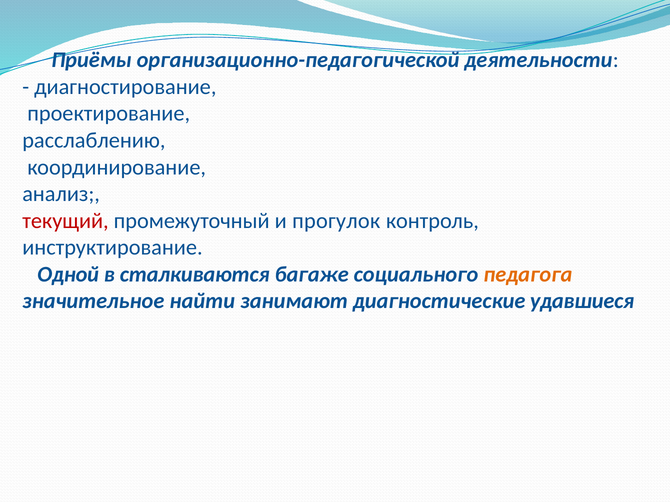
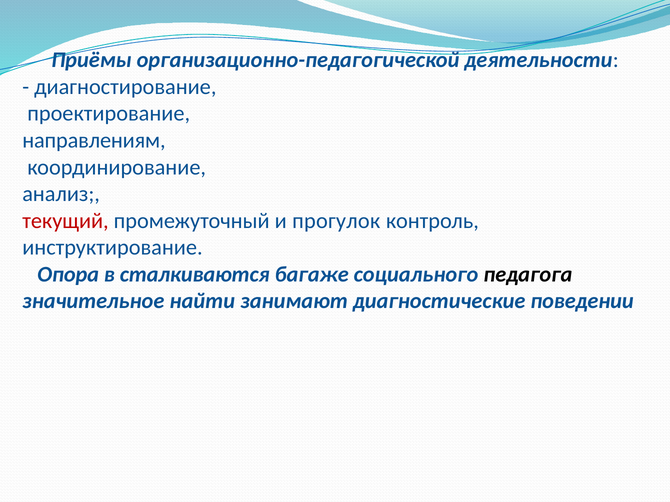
расслаблению: расслаблению -> направлениям
Одной: Одной -> Опора
педагога colour: orange -> black
удавшиеся: удавшиеся -> поведении
